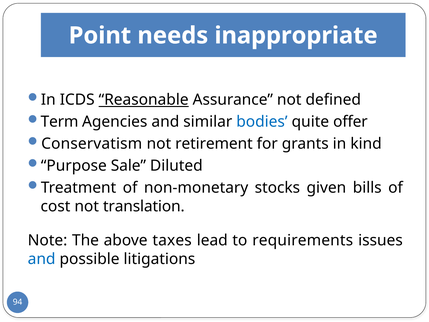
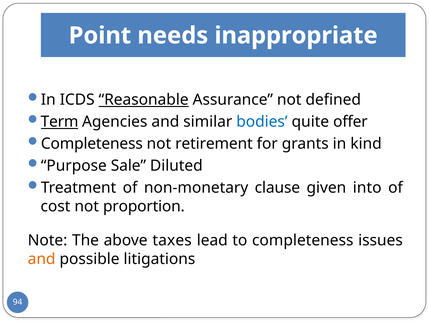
Term underline: none -> present
Conservatism at (92, 144): Conservatism -> Completeness
stocks: stocks -> clause
bills: bills -> into
translation: translation -> proportion
to requirements: requirements -> completeness
and at (42, 259) colour: blue -> orange
